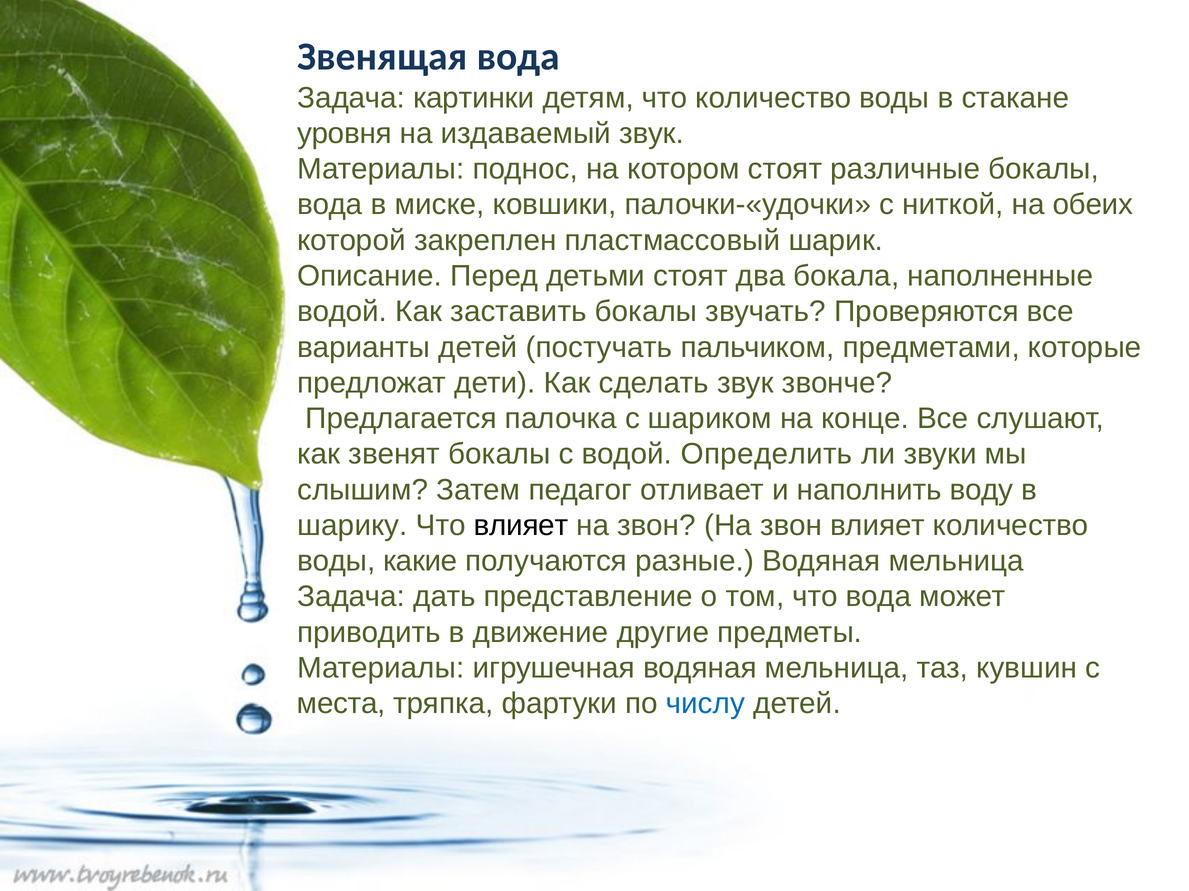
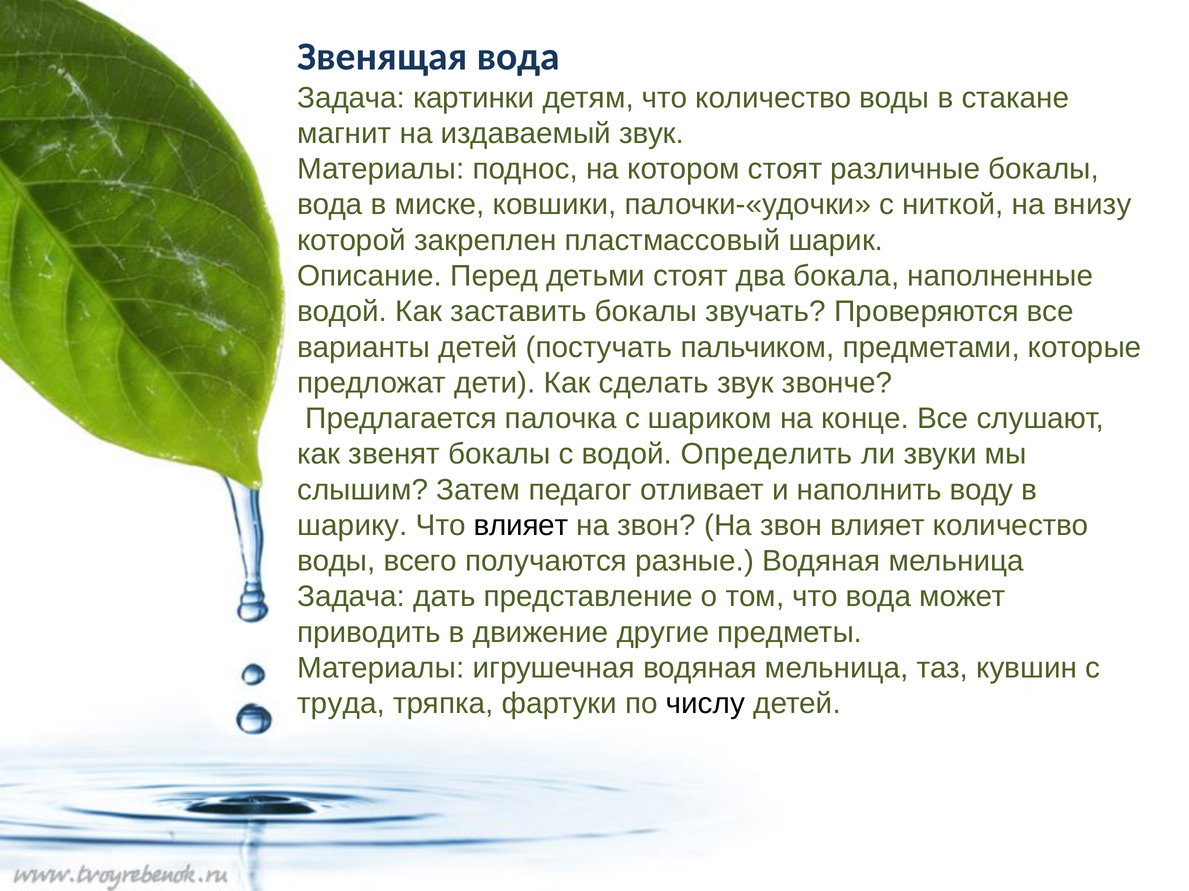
уровня: уровня -> магнит
обеих: обеих -> внизу
какие: какие -> всего
места: места -> труда
числу colour: blue -> black
